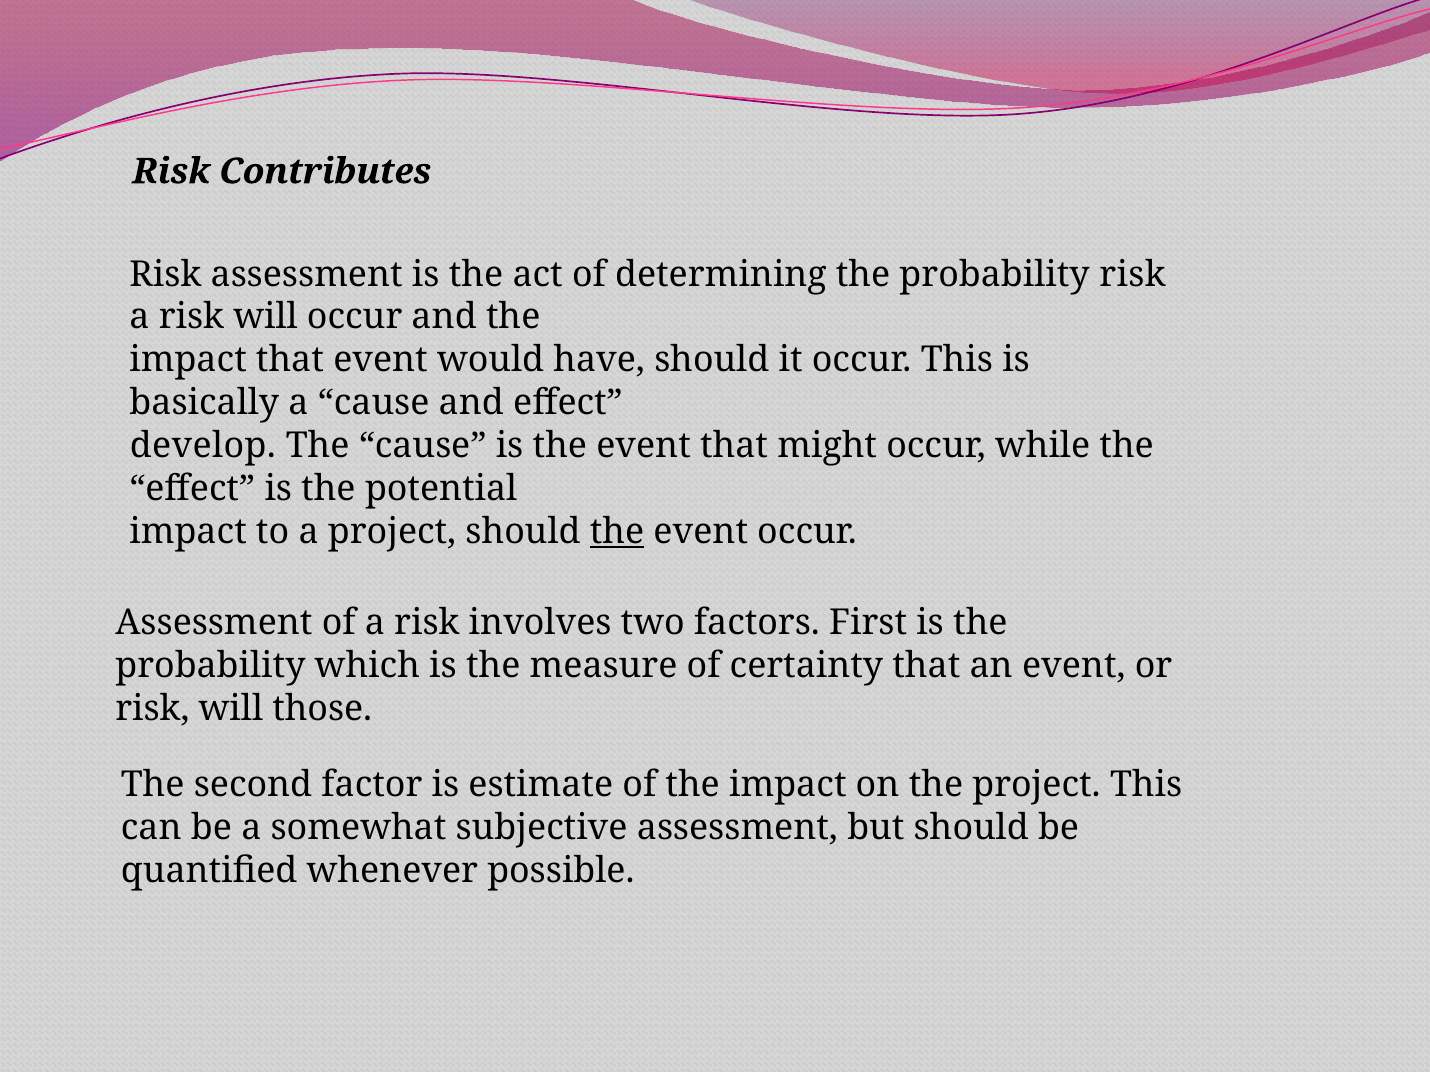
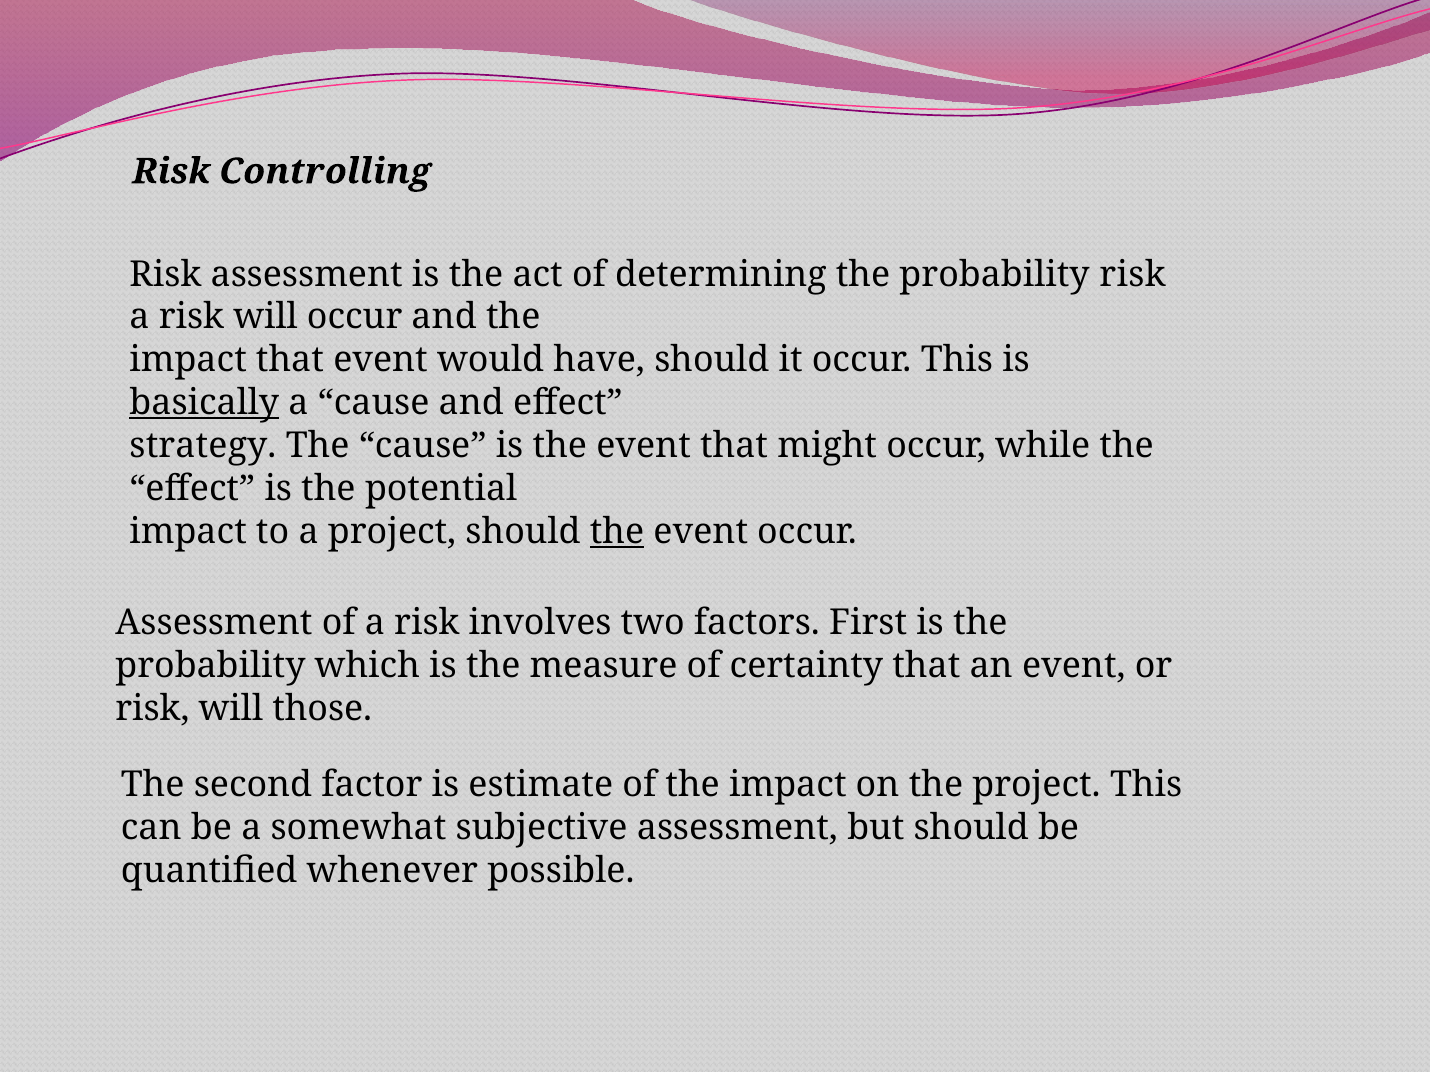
Contributes: Contributes -> Controlling
basically underline: none -> present
develop: develop -> strategy
